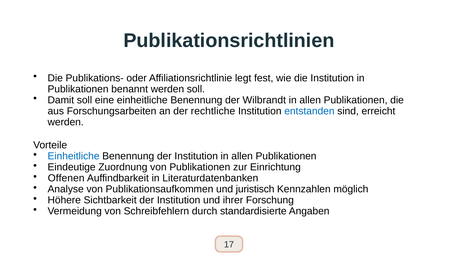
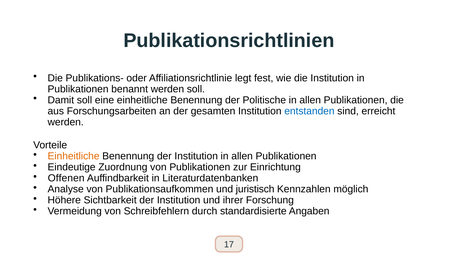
Wilbrandt: Wilbrandt -> Politische
rechtliche: rechtliche -> gesamten
Einheitliche at (74, 156) colour: blue -> orange
